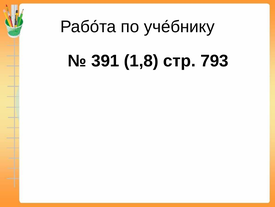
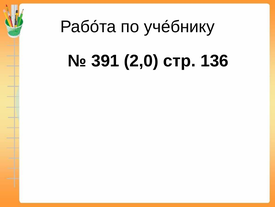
1,8: 1,8 -> 2,0
793: 793 -> 136
